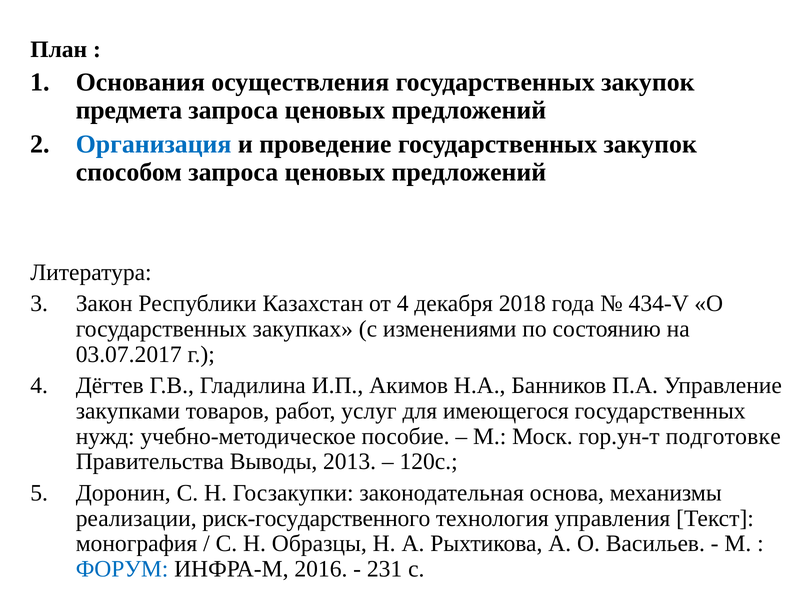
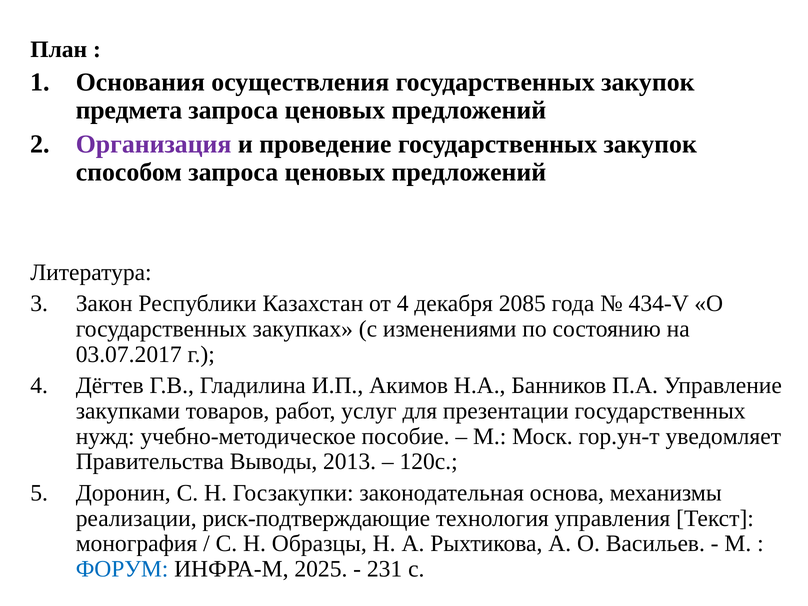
Организация colour: blue -> purple
2018: 2018 -> 2085
имеющегося: имеющегося -> презентации
подготовке: подготовке -> уведомляет
риск-государственного: риск-государственного -> риск-подтверждающие
2016: 2016 -> 2025
